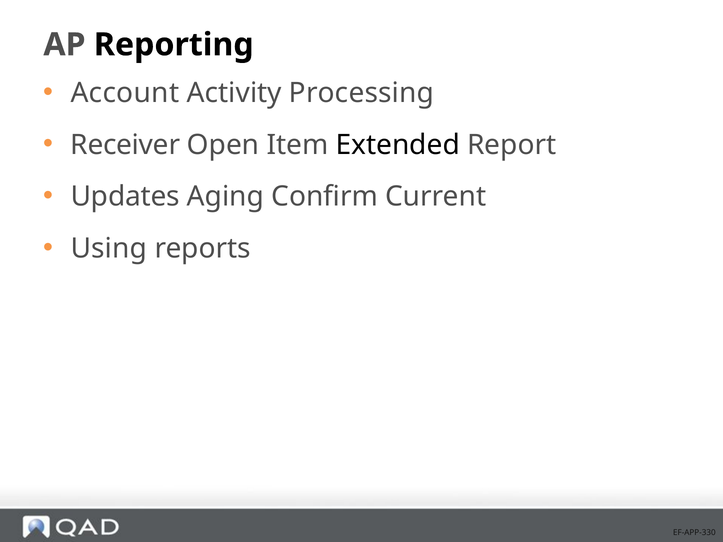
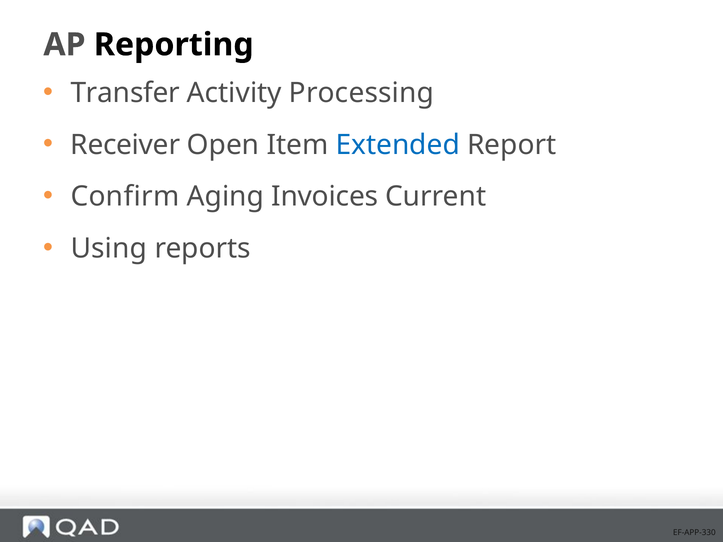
Account: Account -> Transfer
Extended colour: black -> blue
Updates: Updates -> Confirm
Confirm: Confirm -> Invoices
